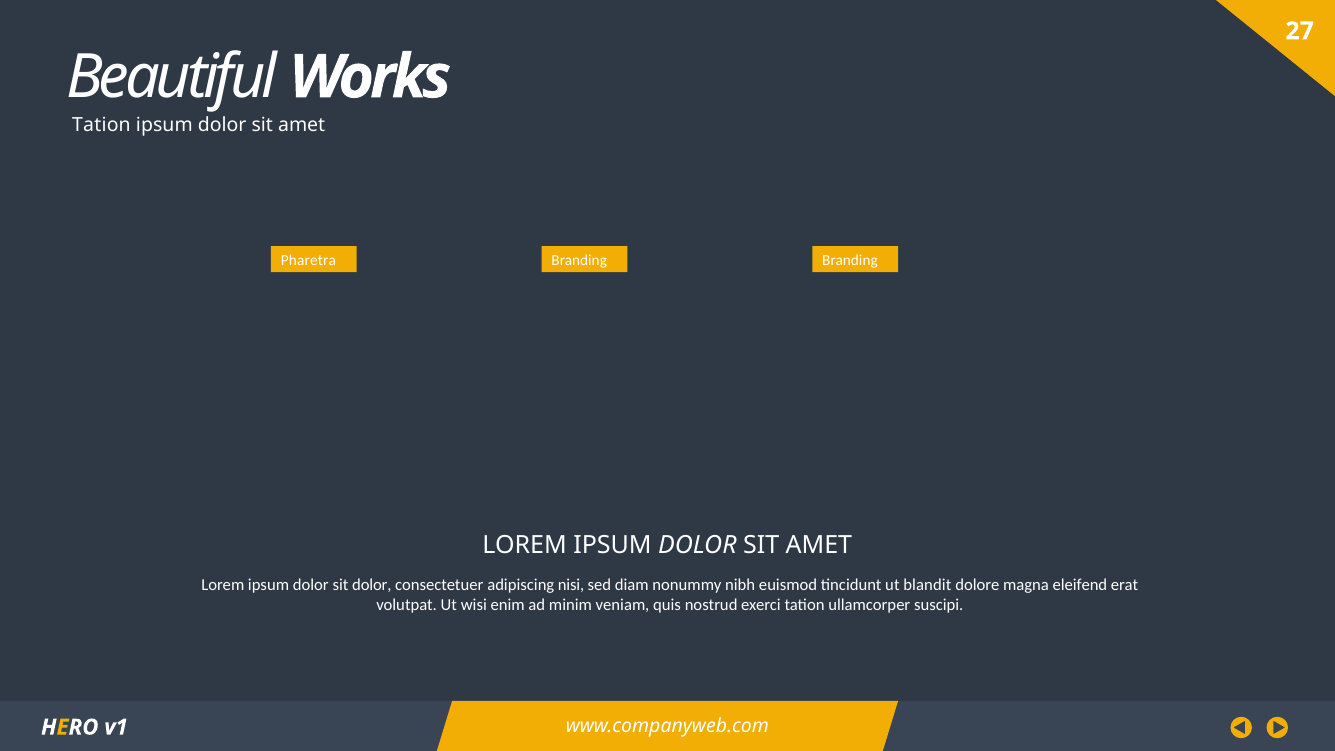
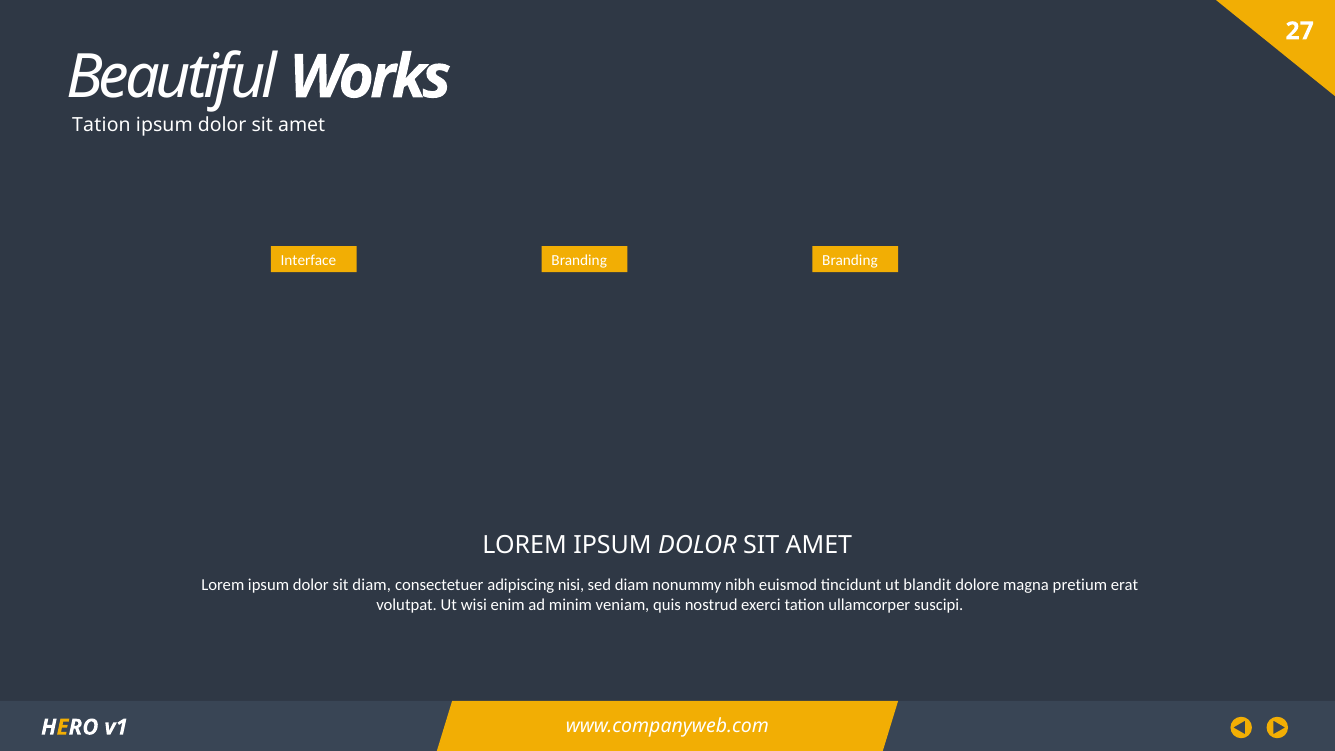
Pharetra: Pharetra -> Interface
sit dolor: dolor -> diam
eleifend: eleifend -> pretium
